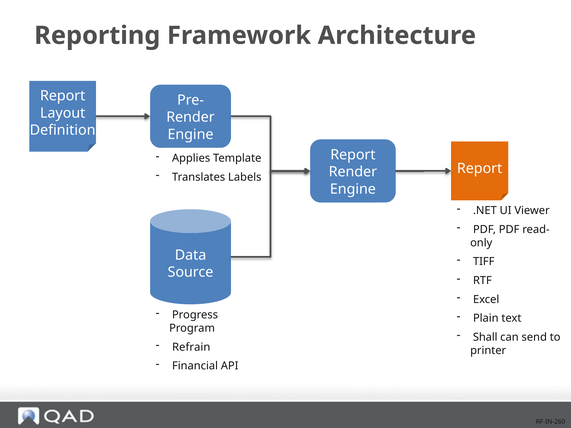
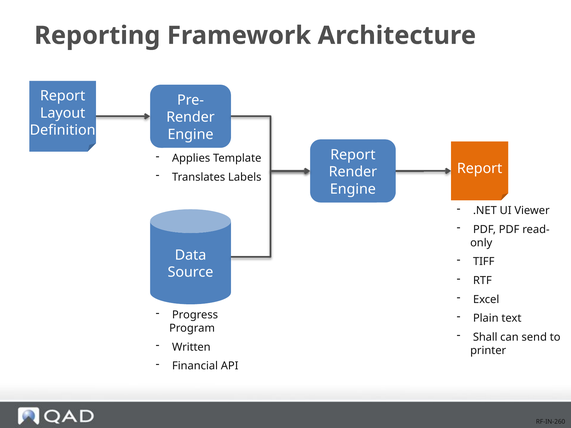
Refrain: Refrain -> Written
